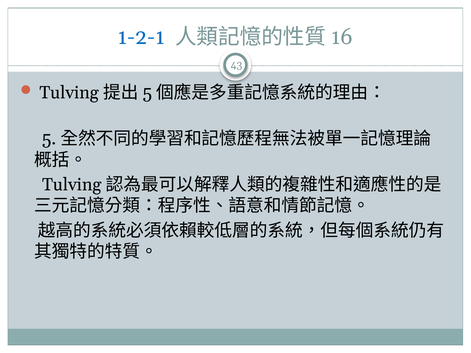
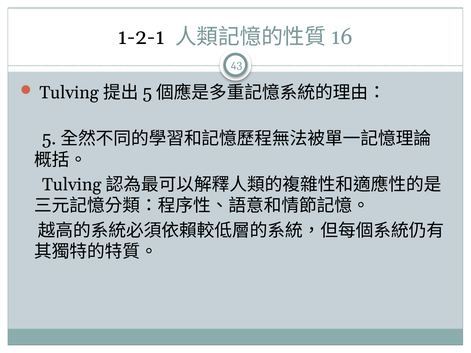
1-2-1 colour: blue -> black
